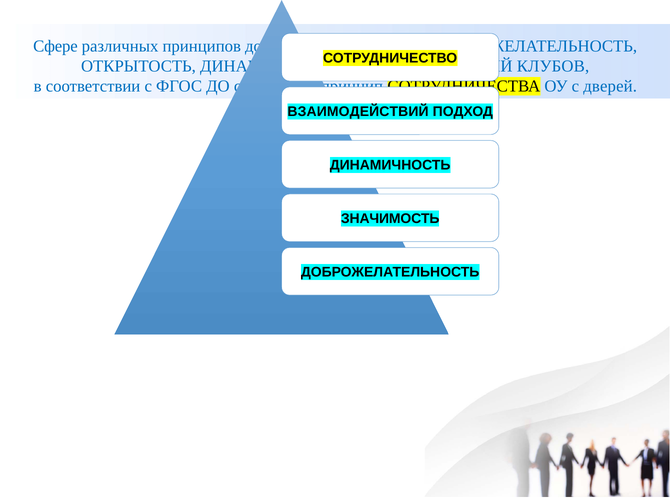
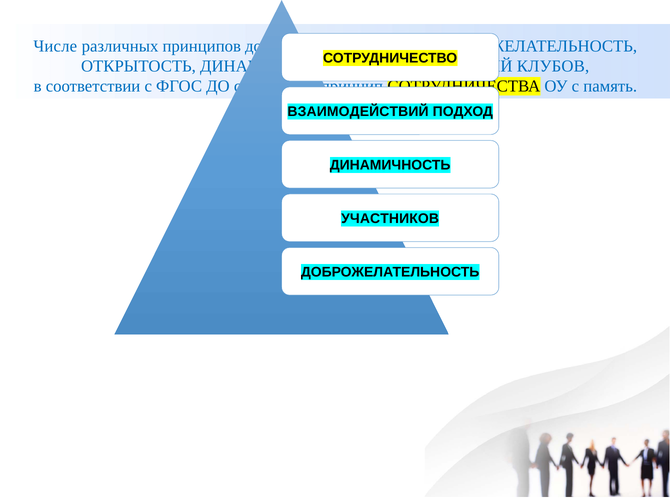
Сфере: Сфере -> Числе
дверей: дверей -> память
ЗНАЧИМОСТЬ: ЗНАЧИМОСТЬ -> УЧАСТНИКОВ
